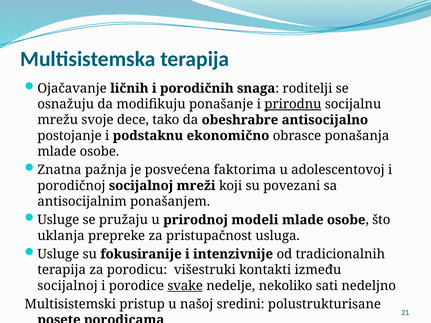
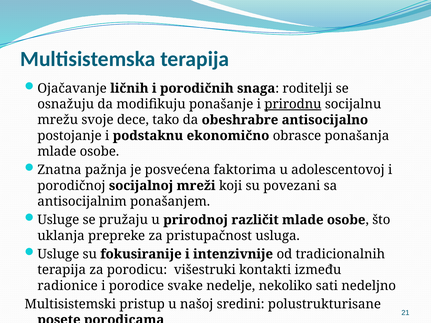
modeli: modeli -> različit
socijalnoj at (68, 286): socijalnoj -> radionice
svake underline: present -> none
